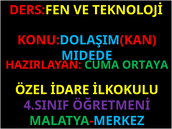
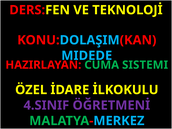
ORTAYA: ORTAYA -> SISTEMI
